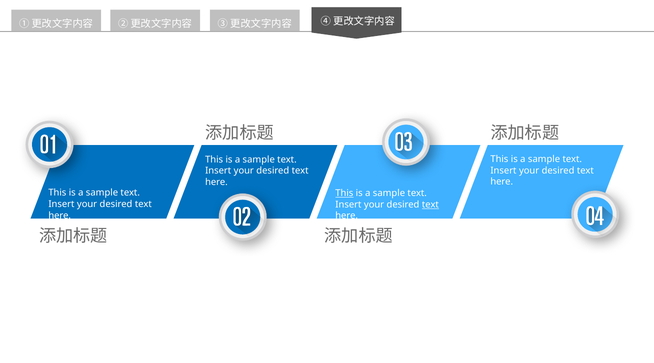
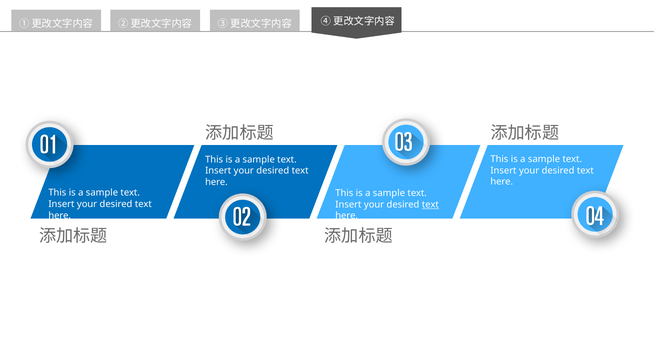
This at (344, 193) underline: present -> none
